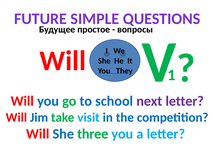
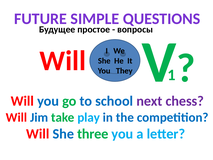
next letter: letter -> chess
visit: visit -> play
